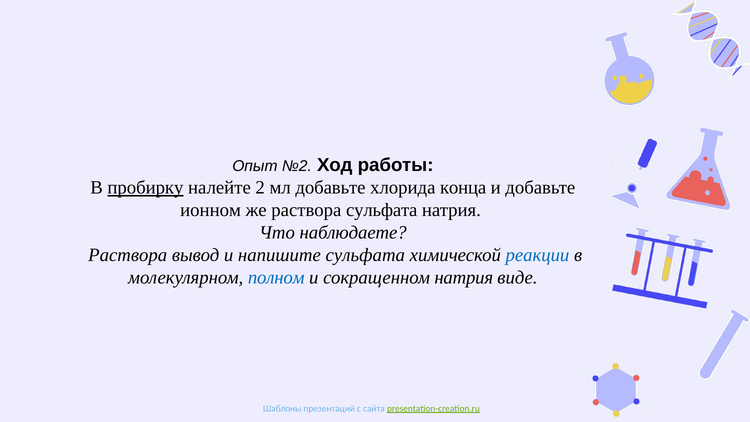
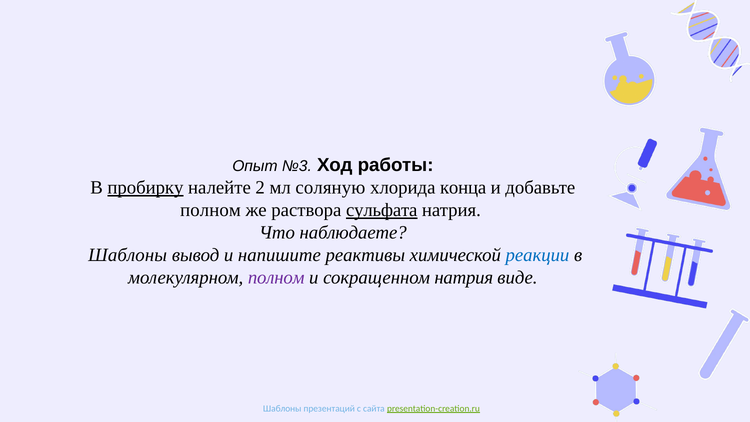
№2: №2 -> №3
мл добавьте: добавьте -> соляную
ионном at (211, 210): ионном -> полном
сульфата at (382, 210) underline: none -> present
Раствора at (128, 255): Раствора -> Шаблоны
напишите сульфата: сульфата -> реактивы
полном at (276, 278) colour: blue -> purple
